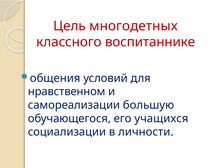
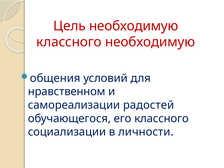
Цель многодетных: многодетных -> необходимую
классного воспитаннике: воспитаннике -> необходимую
большую: большую -> радостей
его учащихся: учащихся -> классного
